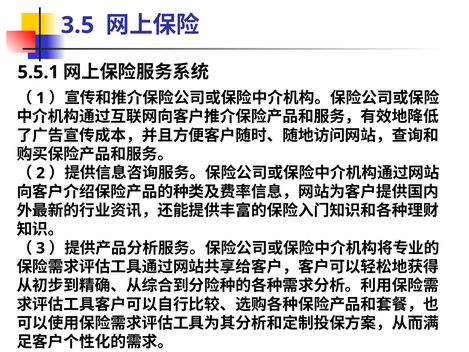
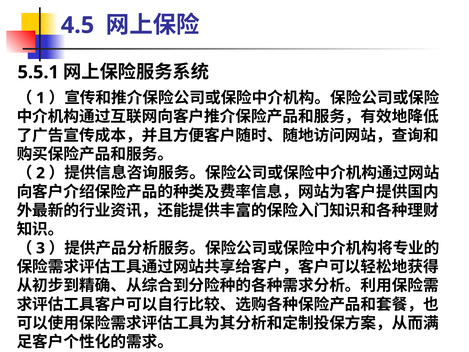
3.5: 3.5 -> 4.5
